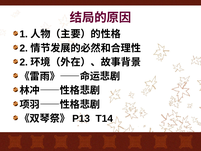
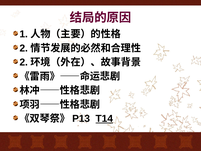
T14 underline: none -> present
